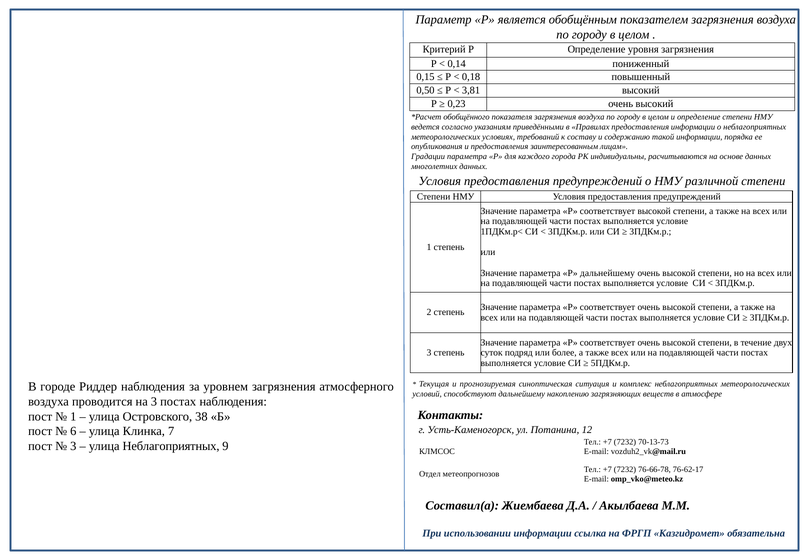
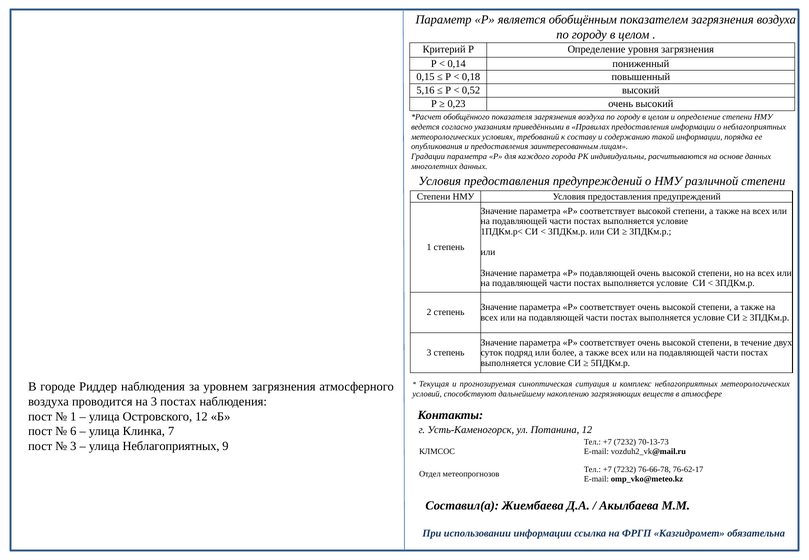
0,50: 0,50 -> 5,16
3,81: 3,81 -> 0,52
Р дальнейшему: дальнейшему -> подавляющей
Островского 38: 38 -> 12
